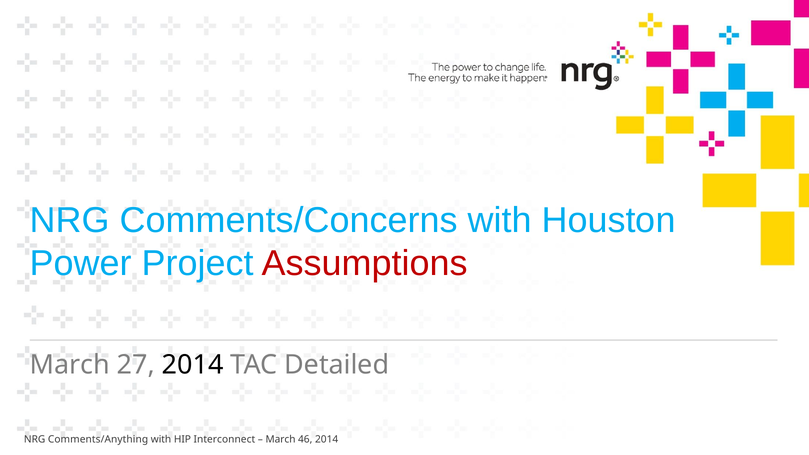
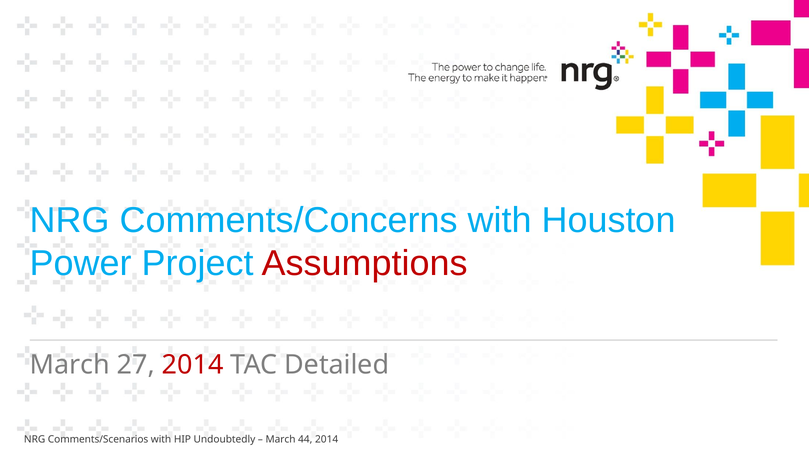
2014 at (193, 365) colour: black -> red
Comments/Anything: Comments/Anything -> Comments/Scenarios
Interconnect: Interconnect -> Undoubtedly
46: 46 -> 44
